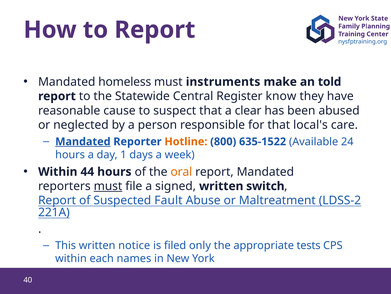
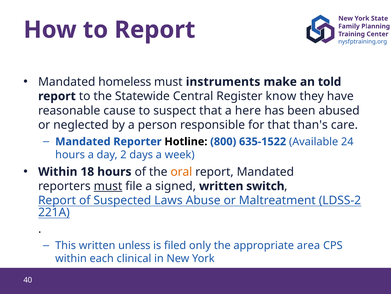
clear: clear -> here
local's: local's -> than's
Mandated at (83, 141) underline: present -> none
Hotline colour: orange -> black
1: 1 -> 2
44: 44 -> 18
Fault: Fault -> Laws
notice: notice -> unless
tests: tests -> area
names: names -> clinical
